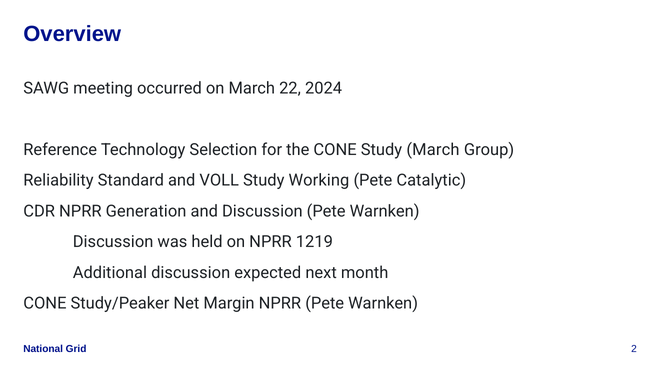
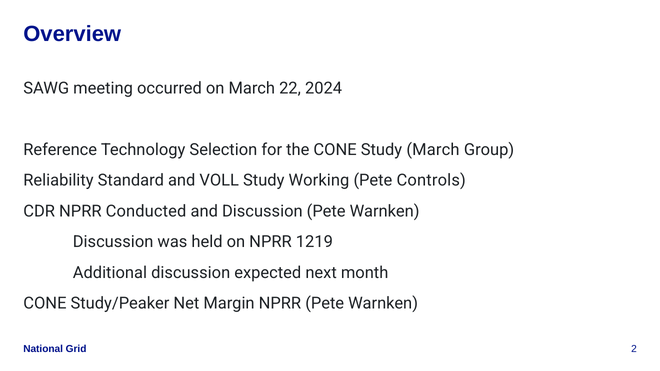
Catalytic: Catalytic -> Controls
Generation: Generation -> Conducted
